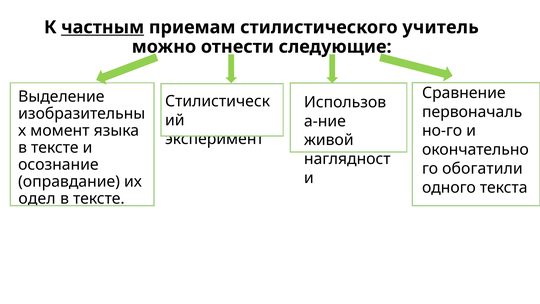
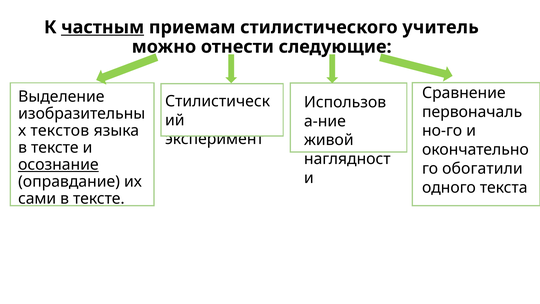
момент: момент -> текстов
осознание underline: none -> present
одел: одел -> сами
